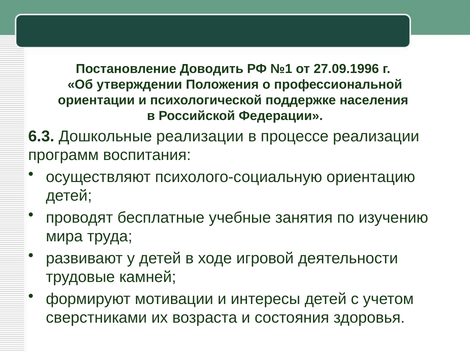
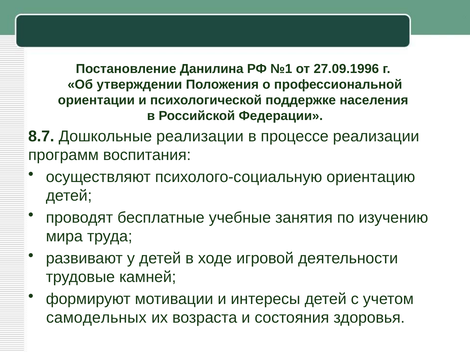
Доводить: Доводить -> Данилина
6.3: 6.3 -> 8.7
сверстниками: сверстниками -> самодельных
